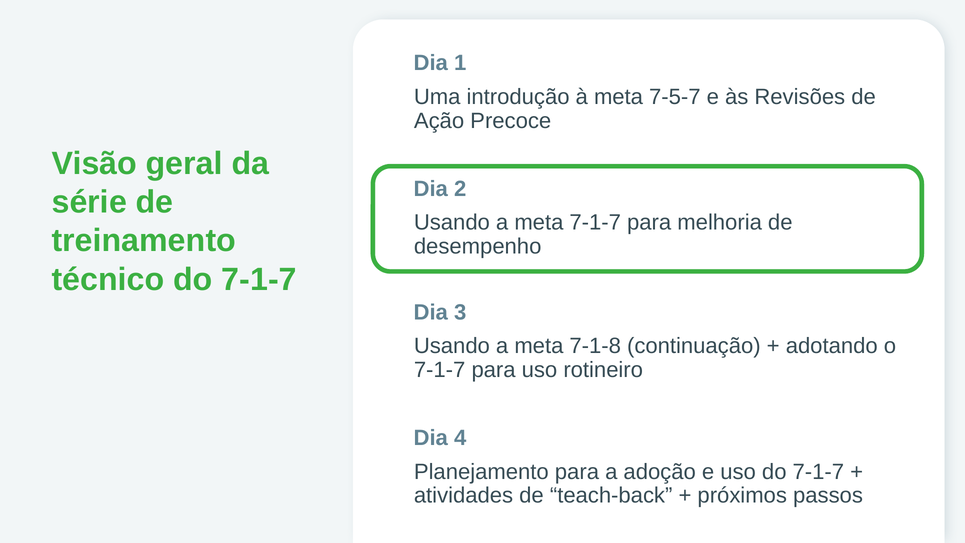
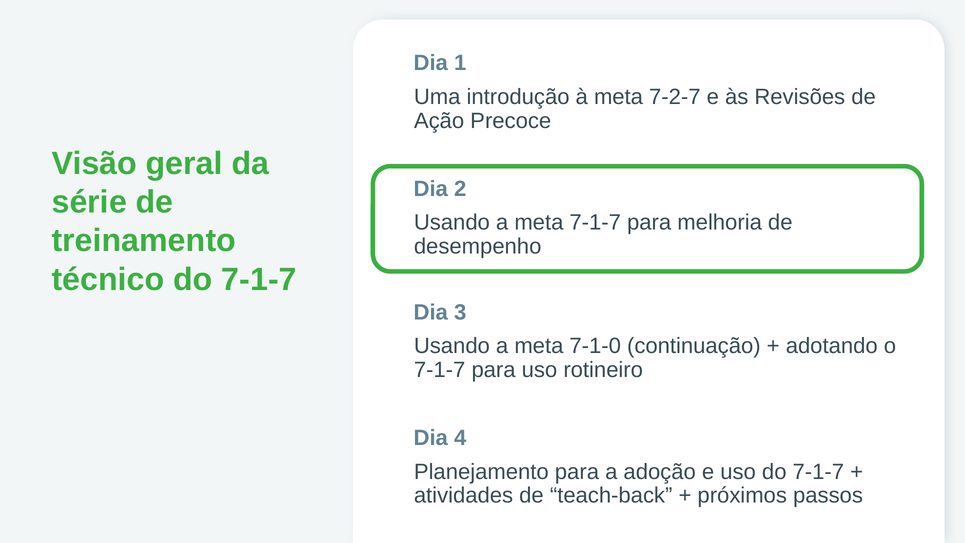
7-5-7: 7-5-7 -> 7-2-7
7-1-8: 7-1-8 -> 7-1-0
